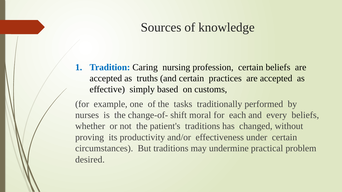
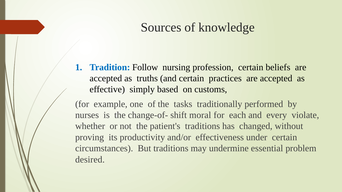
Caring: Caring -> Follow
every beliefs: beliefs -> violate
practical: practical -> essential
